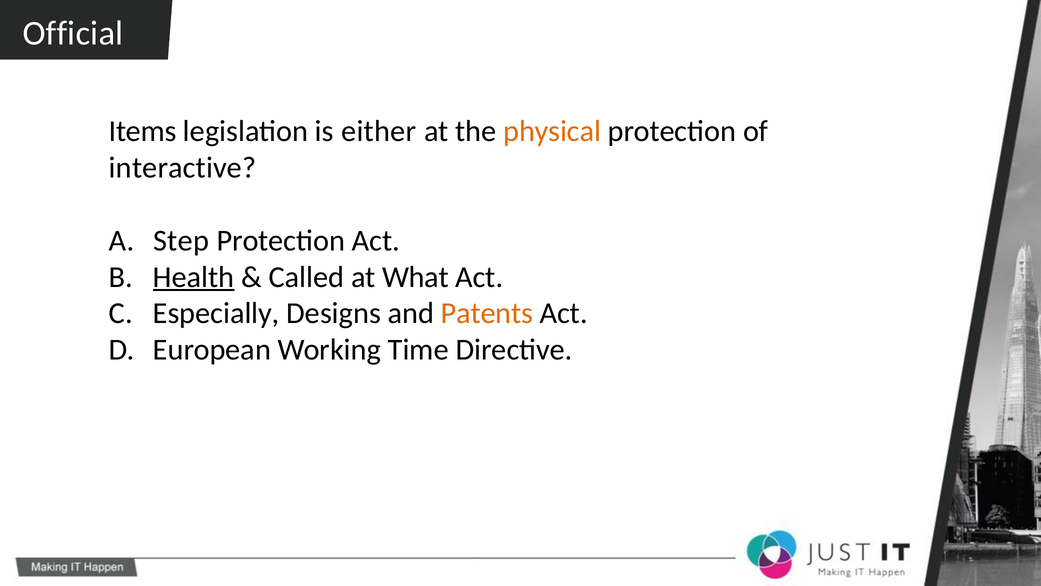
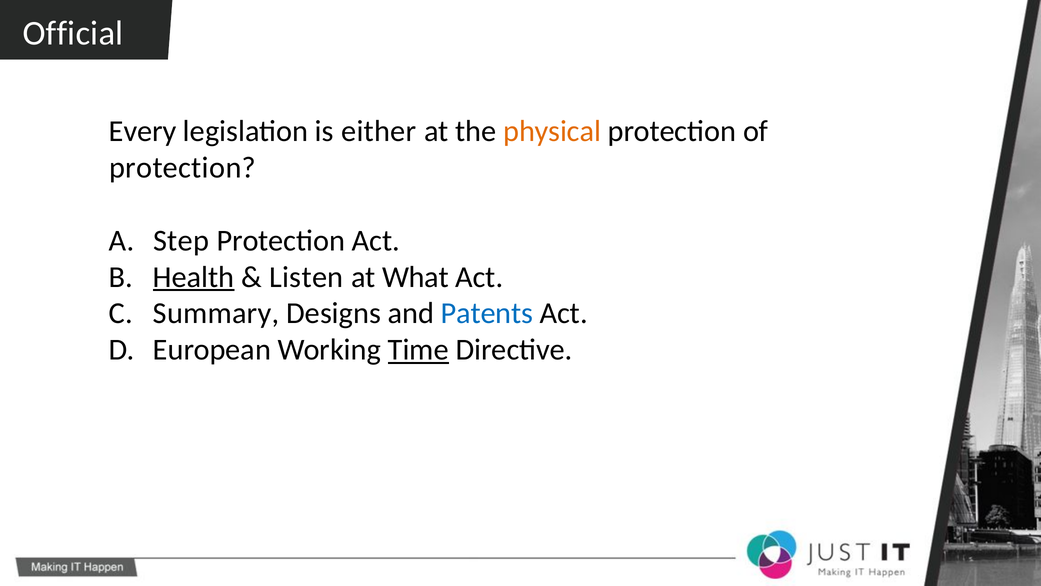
Items: Items -> Every
interactive at (183, 167): interactive -> protection
Called: Called -> Listen
Especially: Especially -> Summary
Patents colour: orange -> blue
Time underline: none -> present
